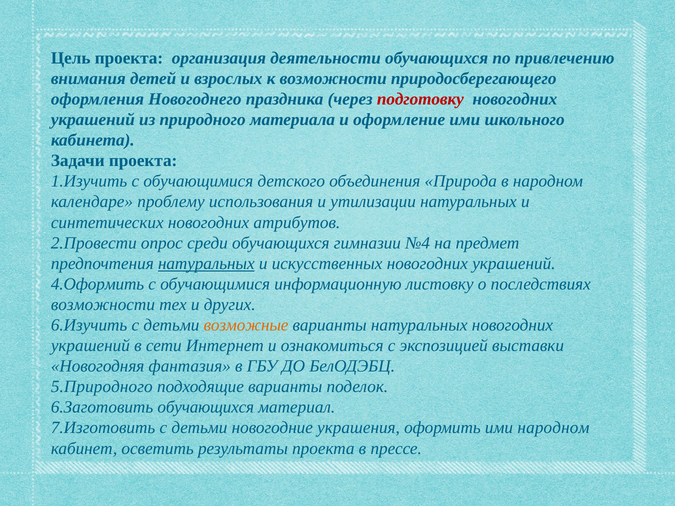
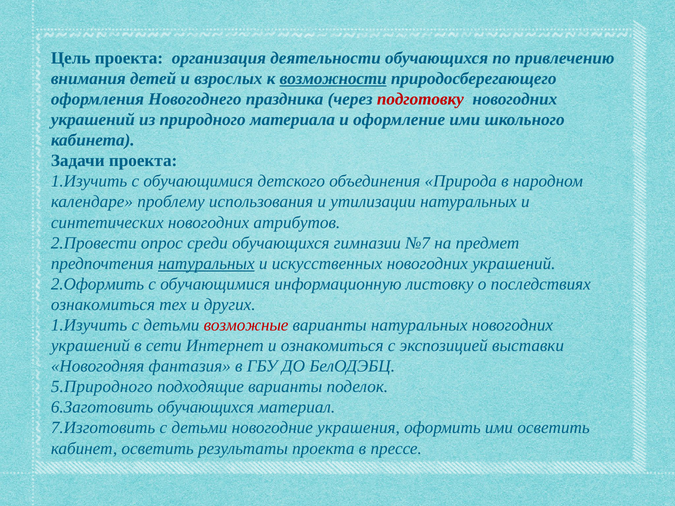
возможности at (333, 79) underline: none -> present
№4: №4 -> №7
4.Оформить: 4.Оформить -> 2.Оформить
возможности at (103, 305): возможности -> ознакомиться
6.Изучить at (89, 325): 6.Изучить -> 1.Изучить
возможные colour: orange -> red
ими народном: народном -> осветить
